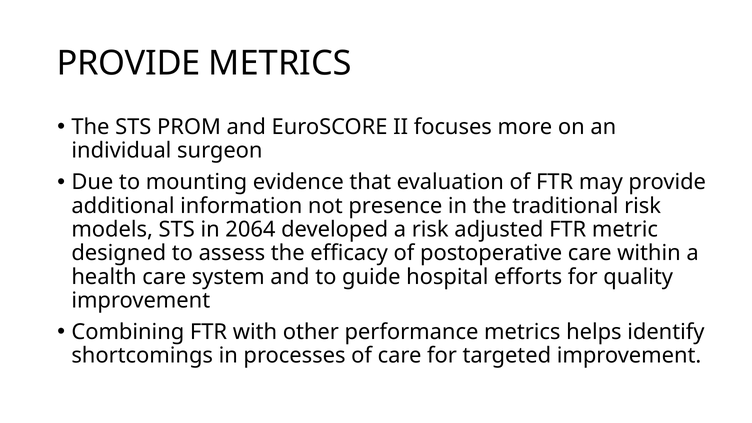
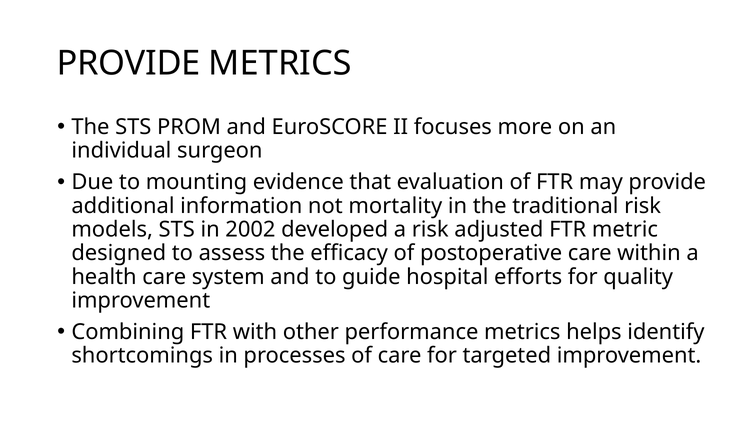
presence: presence -> mortality
2064: 2064 -> 2002
